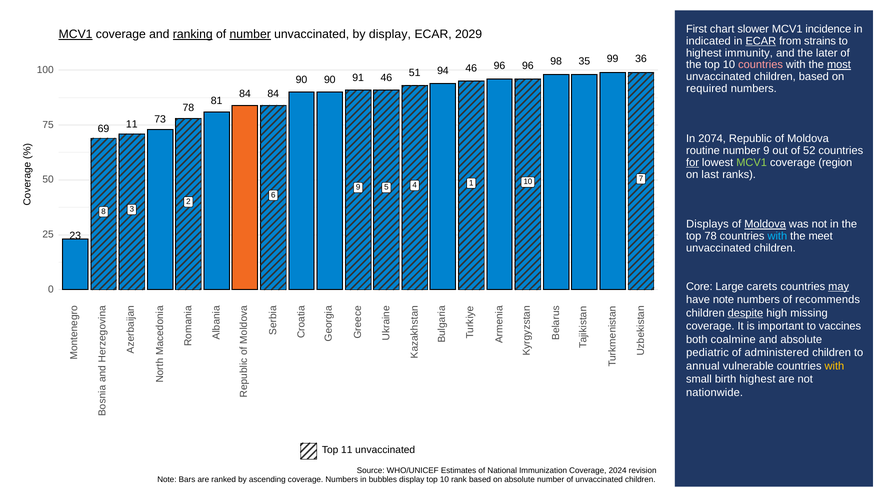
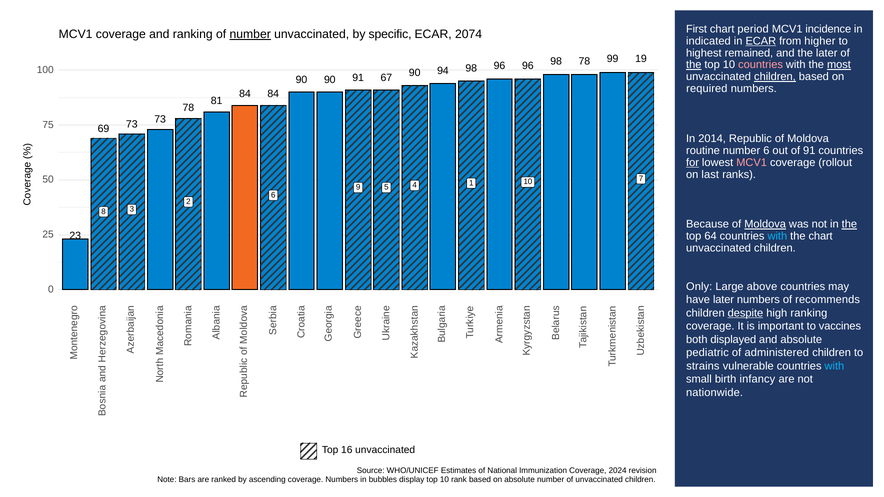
slower: slower -> period
MCV1 at (76, 34) underline: present -> none
ranking at (193, 34) underline: present -> none
by display: display -> specific
2029: 2029 -> 2074
strains: strains -> higher
immunity: immunity -> remained
36: 36 -> 19
the at (694, 65) underline: none -> present
96 35: 35 -> 78
children at (775, 77) underline: none -> present
91 51: 51 -> 90
94 46: 46 -> 98
90 46: 46 -> 67
69 11: 11 -> 73
2074: 2074 -> 2014
number 9: 9 -> 6
of 52: 52 -> 91
MCV1 at (752, 163) colour: light green -> pink
region: region -> rollout
Displays: Displays -> Because
the at (849, 224) underline: none -> present
top 78: 78 -> 64
the meet: meet -> chart
Core: Core -> Only
carets: carets -> above
may underline: present -> none
have note: note -> later
high missing: missing -> ranking
coalmine: coalmine -> displayed
annual: annual -> strains
with at (834, 366) colour: yellow -> light blue
birth highest: highest -> infancy
Top 11: 11 -> 16
